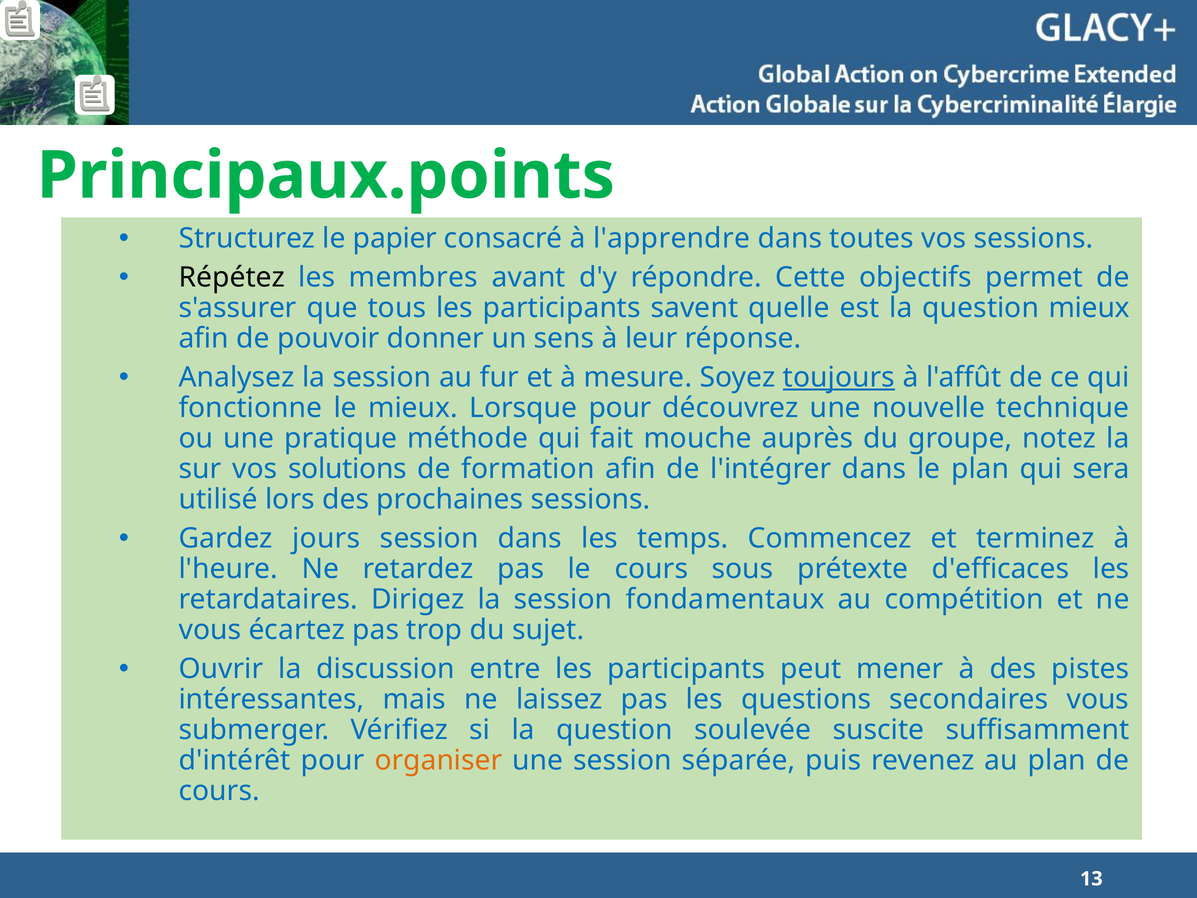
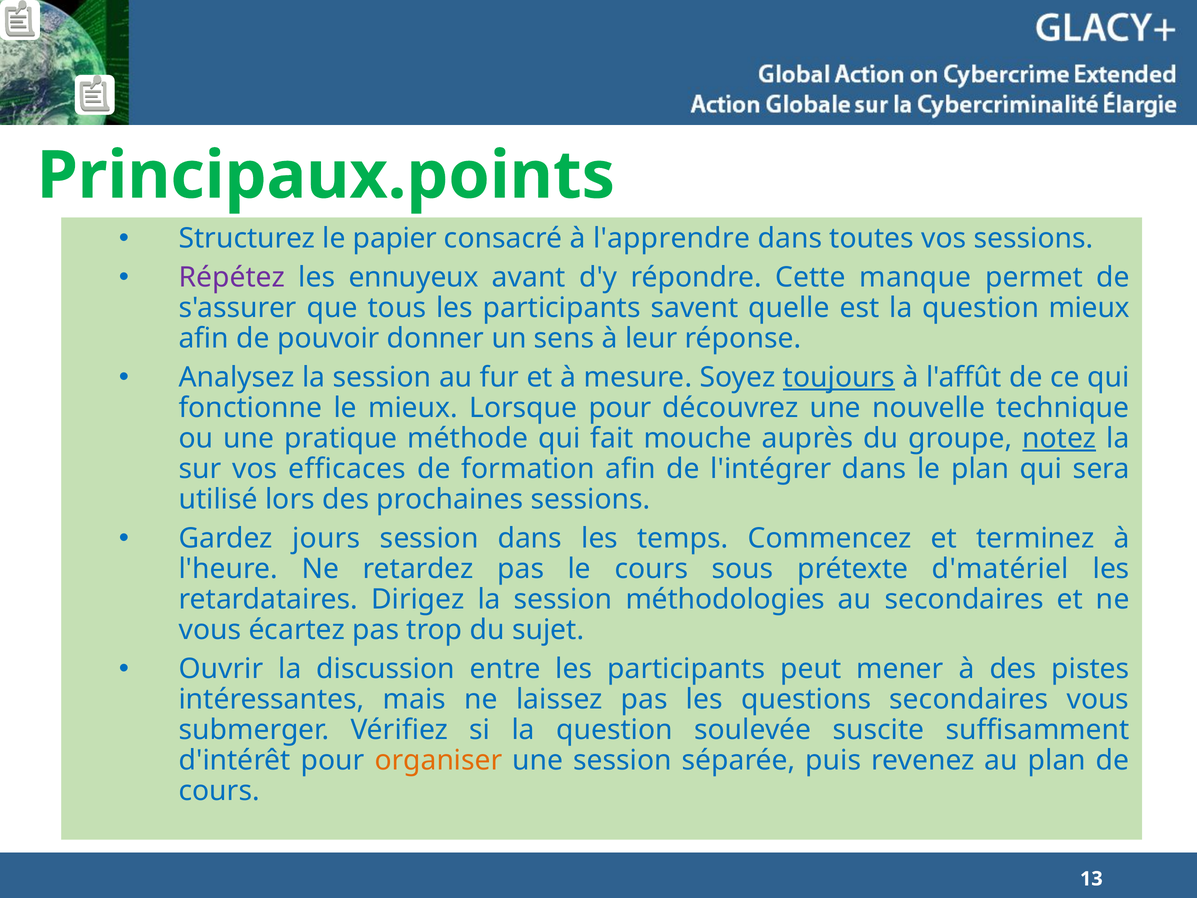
Répétez colour: black -> purple
membres: membres -> ennuyeux
objectifs: objectifs -> manque
notez underline: none -> present
solutions: solutions -> efficaces
d'efficaces: d'efficaces -> d'matériel
fondamentaux: fondamentaux -> méthodologies
au compétition: compétition -> secondaires
